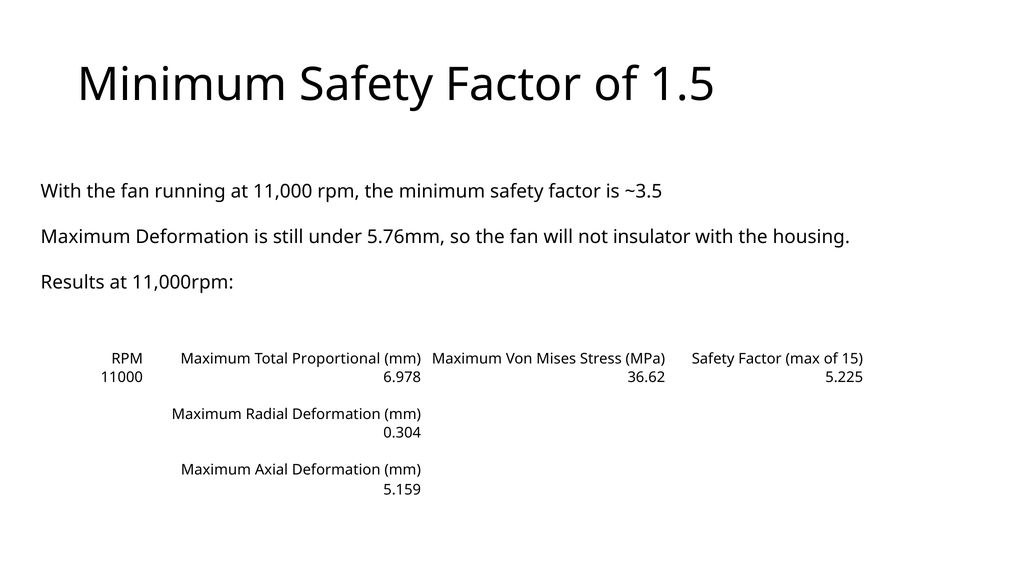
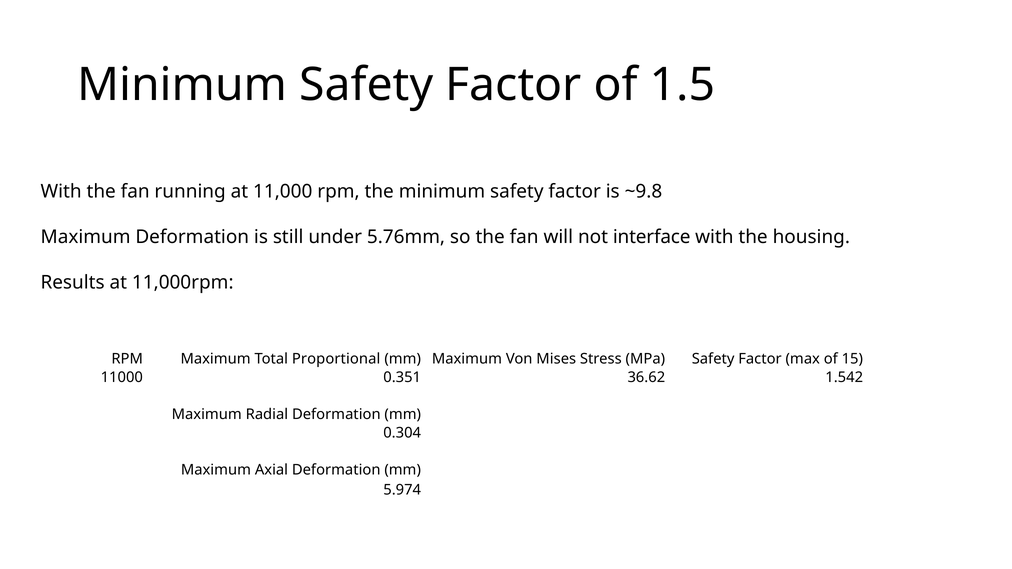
~3.5: ~3.5 -> ~9.8
insulator: insulator -> interface
6.978: 6.978 -> 0.351
5.225: 5.225 -> 1.542
5.159: 5.159 -> 5.974
